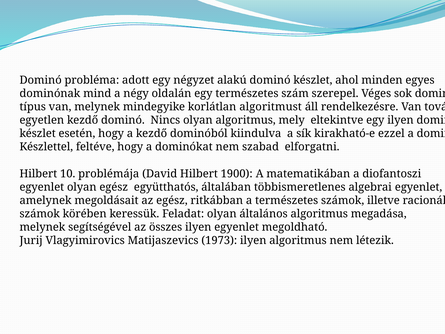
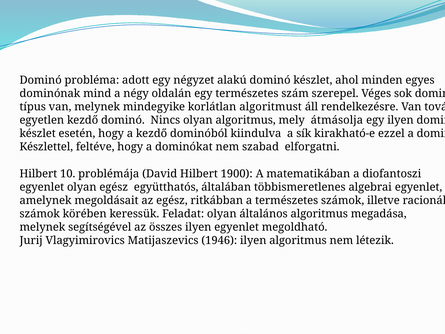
eltekintve: eltekintve -> átmásolja
1973: 1973 -> 1946
